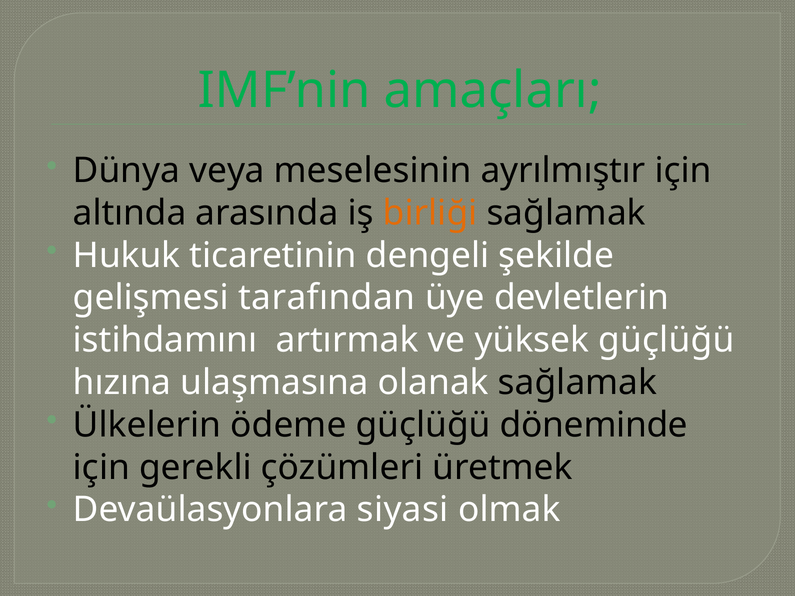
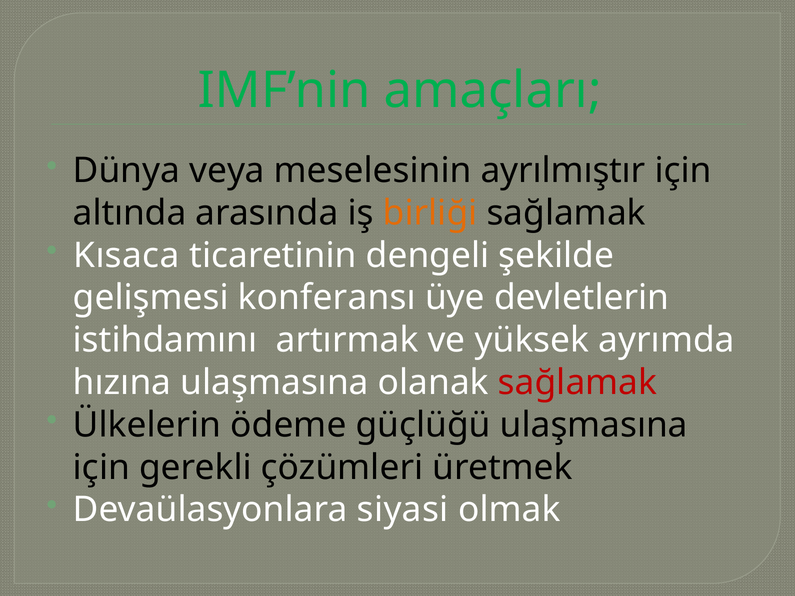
Hukuk: Hukuk -> Kısaca
tarafından: tarafından -> konferansı
yüksek güçlüğü: güçlüğü -> ayrımda
sağlamak at (578, 383) colour: black -> red
güçlüğü döneminde: döneminde -> ulaşmasına
